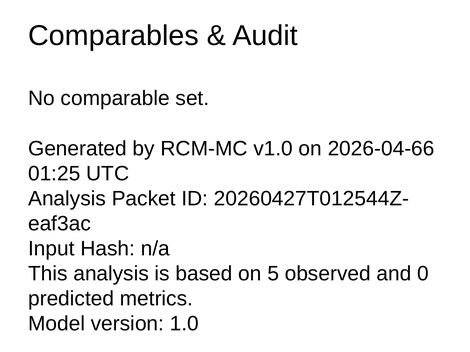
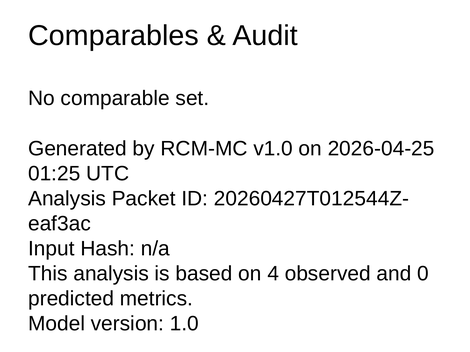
2026-04-66: 2026-04-66 -> 2026-04-25
5: 5 -> 4
